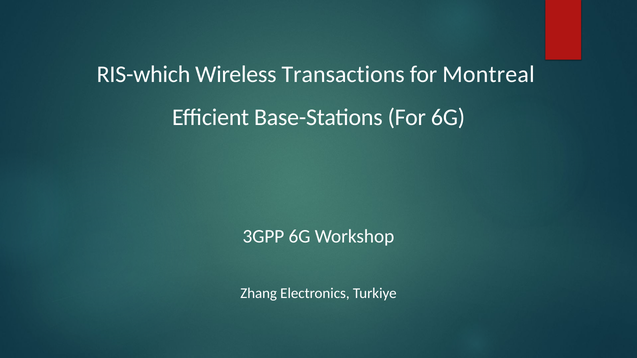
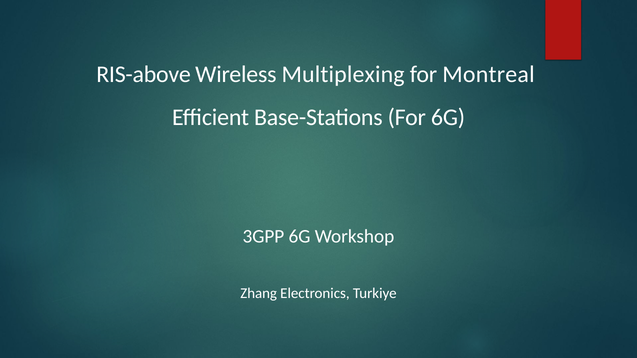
RIS-which: RIS-which -> RIS-above
Transactions: Transactions -> Multiplexing
